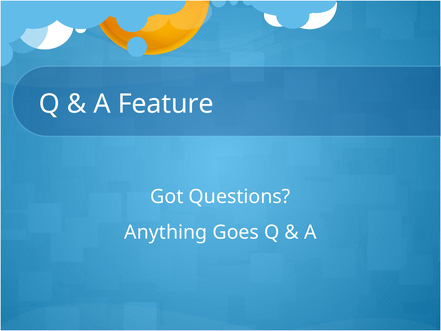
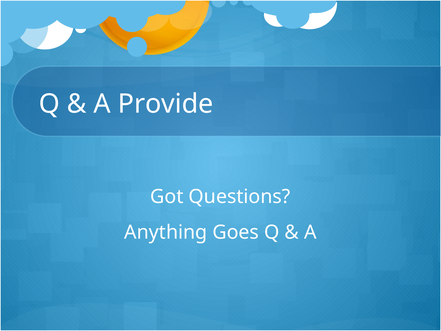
Feature: Feature -> Provide
